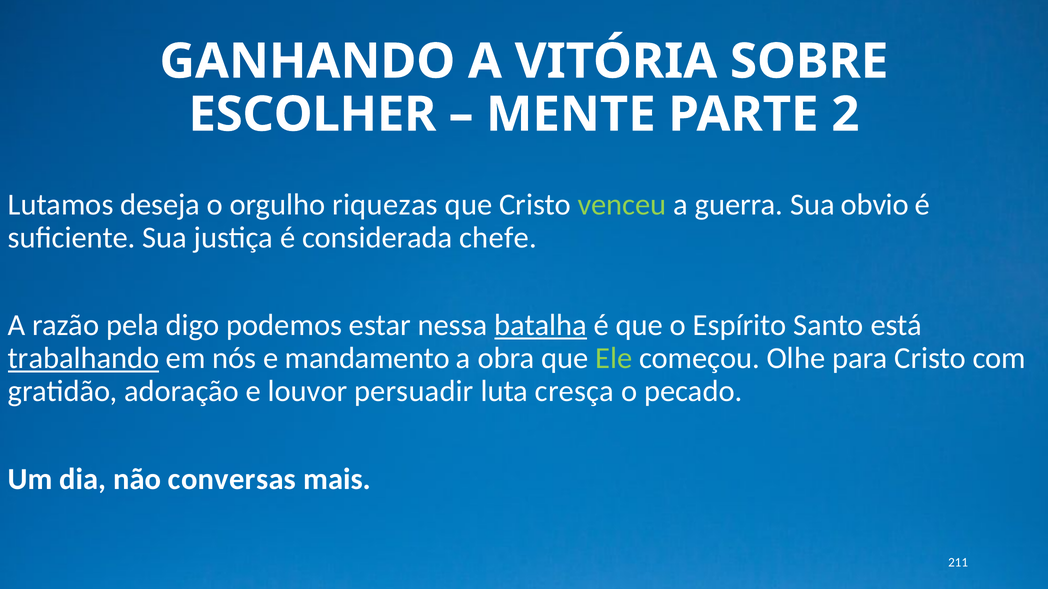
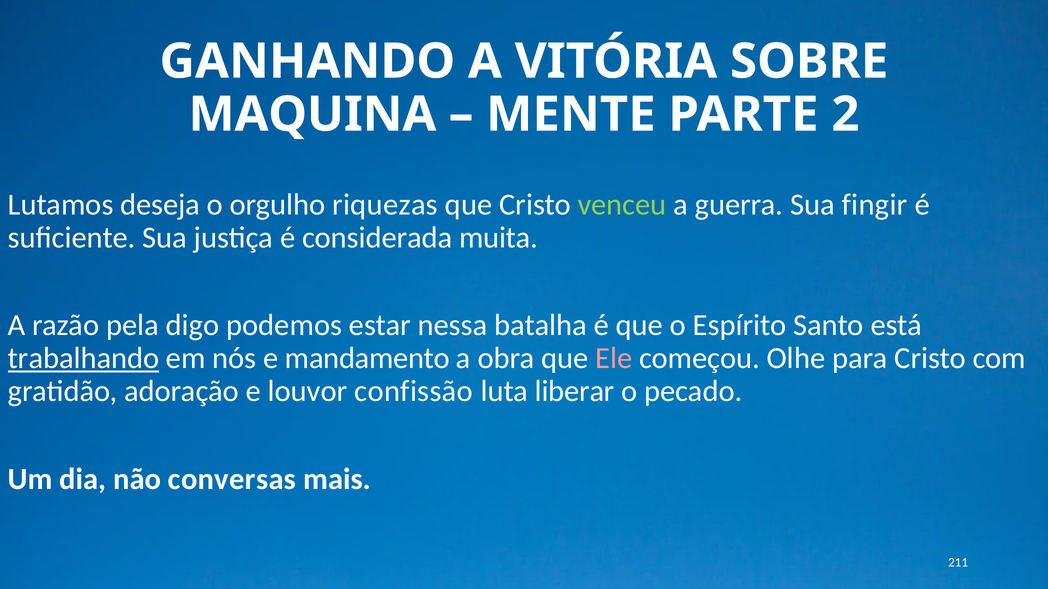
ESCOLHER: ESCOLHER -> MAQUINA
obvio: obvio -> fingir
chefe: chefe -> muita
batalha underline: present -> none
Ele colour: light green -> pink
persuadir: persuadir -> confissão
cresça: cresça -> liberar
